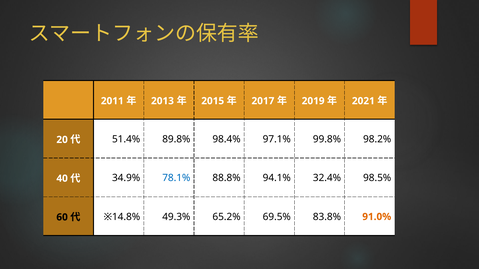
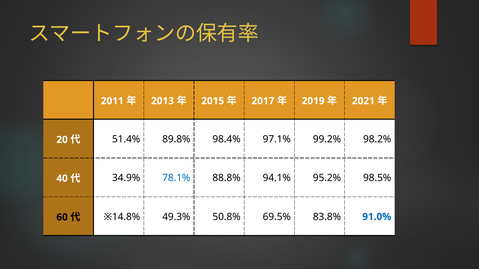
99.8%: 99.8% -> 99.2%
32.4%: 32.4% -> 95.2%
65.2%: 65.2% -> 50.8%
91.0% colour: orange -> blue
